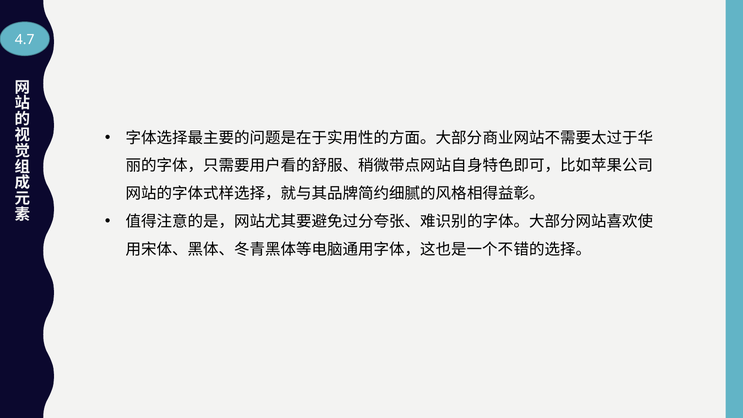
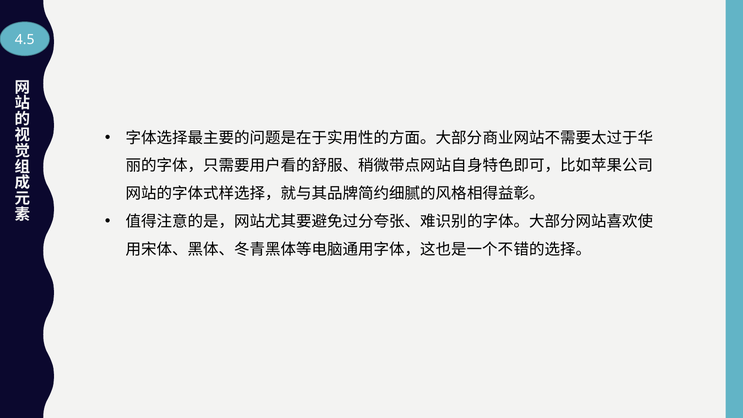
4.7: 4.7 -> 4.5
